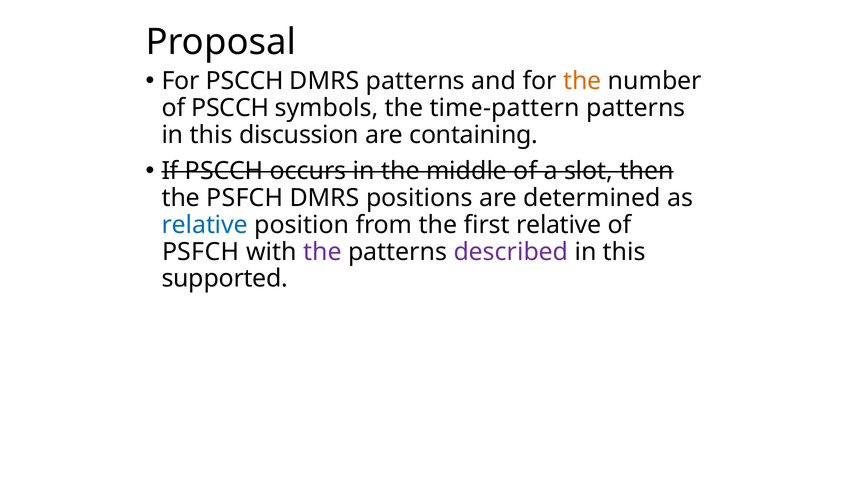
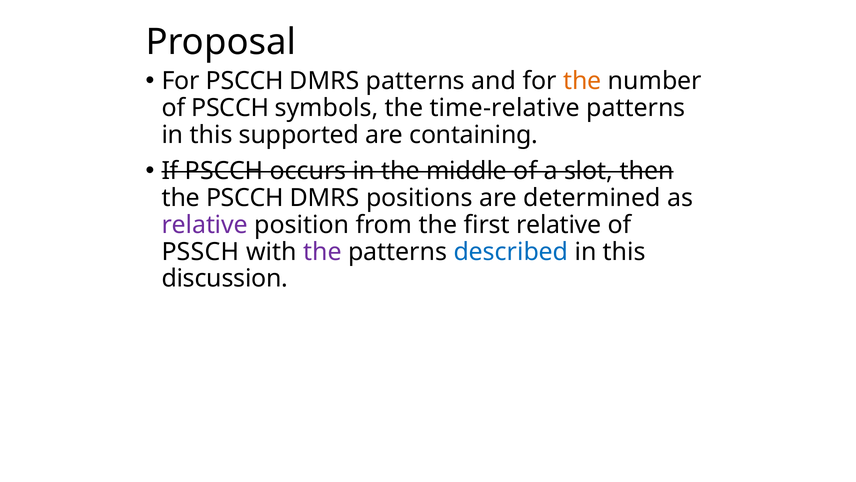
time-pattern: time-pattern -> time-relative
discussion: discussion -> supported
the PSFCH: PSFCH -> PSCCH
relative at (205, 225) colour: blue -> purple
PSFCH at (201, 251): PSFCH -> PSSCH
described colour: purple -> blue
supported: supported -> discussion
